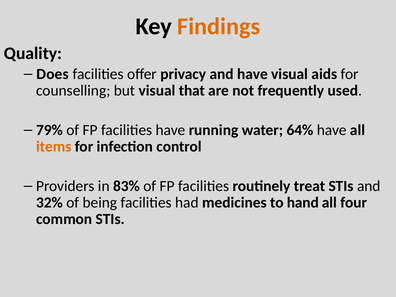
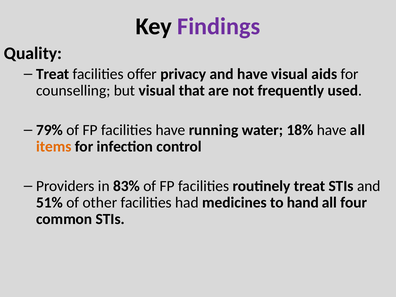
Findings colour: orange -> purple
Does at (53, 74): Does -> Treat
64%: 64% -> 18%
32%: 32% -> 51%
being: being -> other
